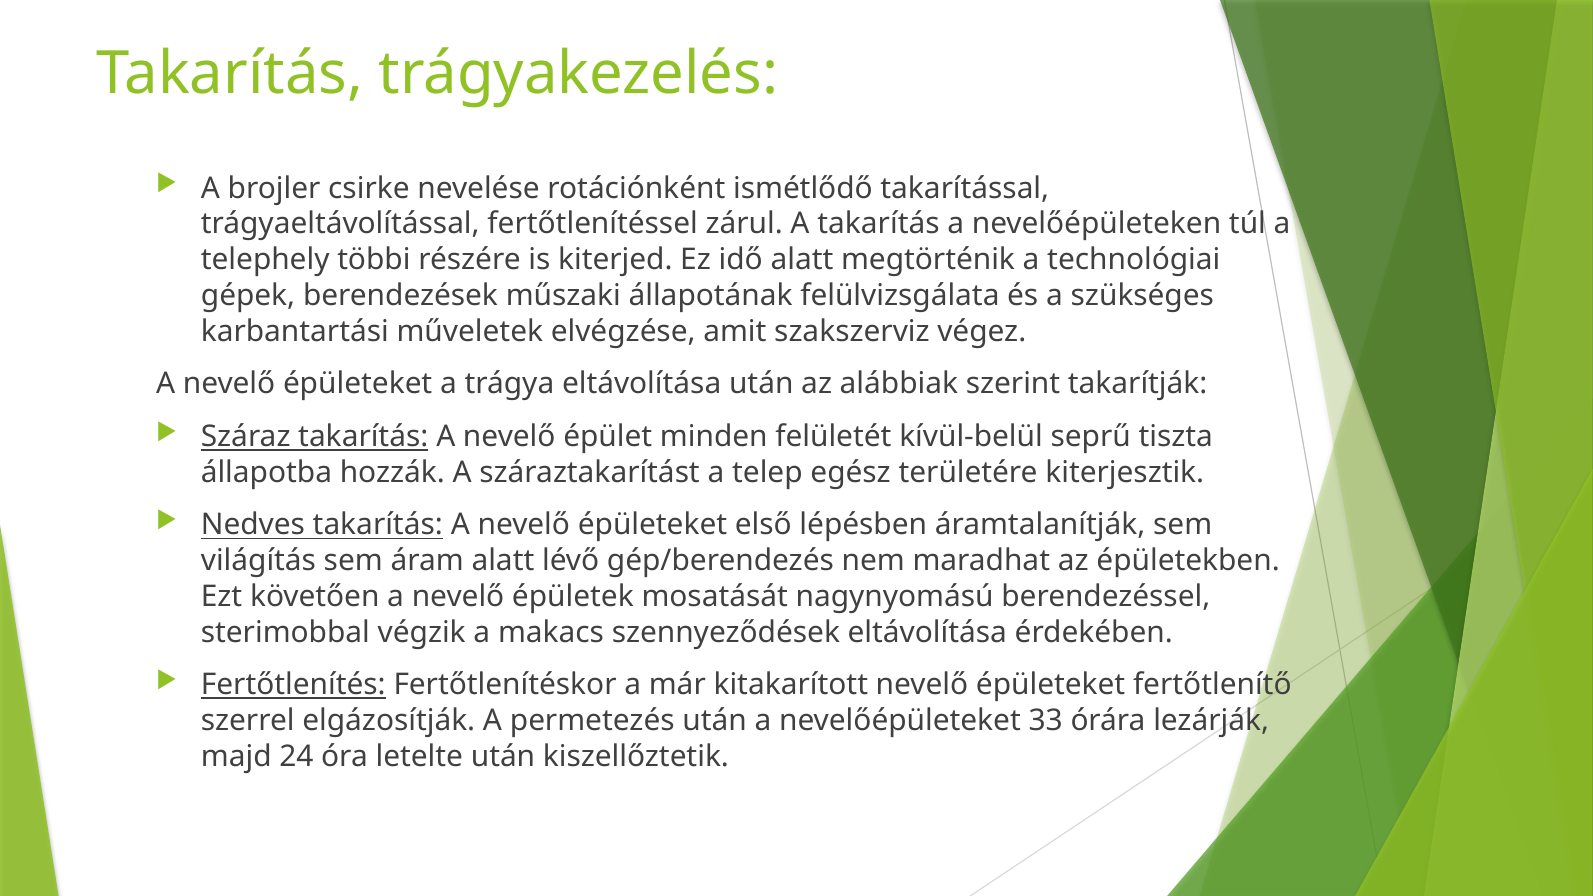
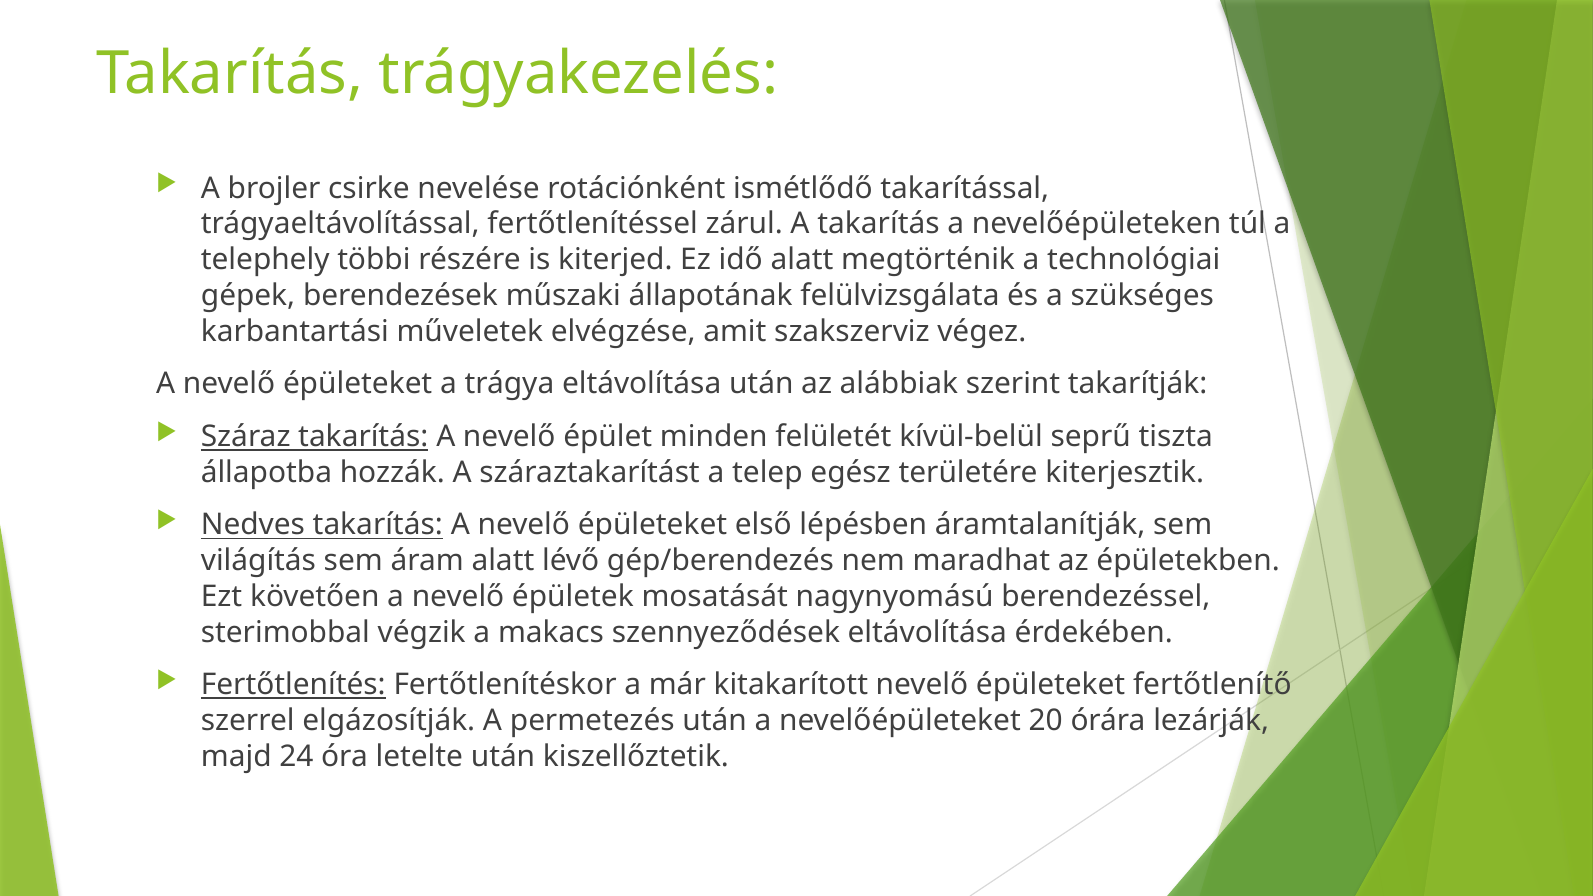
33: 33 -> 20
